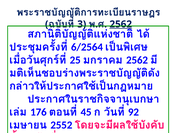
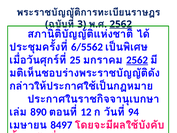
6/2564: 6/2564 -> 6/5562
2562 at (137, 60) underline: none -> present
176: 176 -> 890
45: 45 -> 12
92: 92 -> 94
2552: 2552 -> 8497
